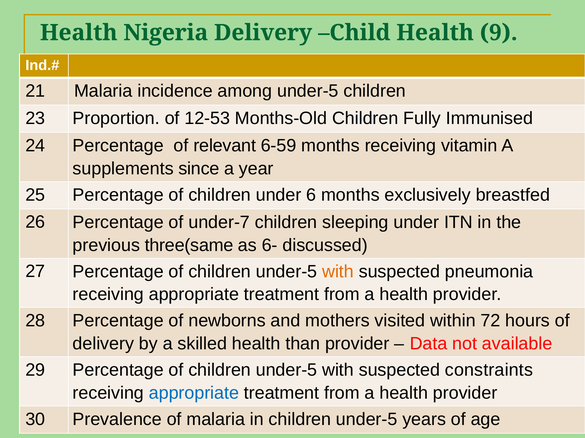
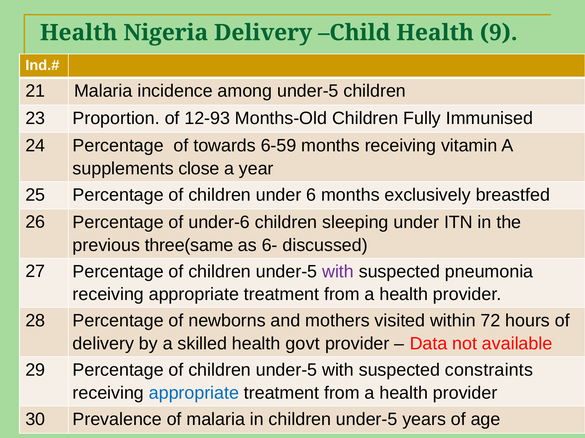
12-53: 12-53 -> 12-93
relevant: relevant -> towards
since: since -> close
under-7: under-7 -> under-6
with at (338, 272) colour: orange -> purple
than: than -> govt
